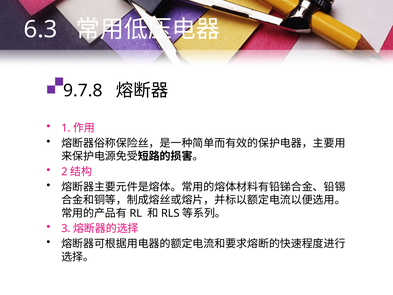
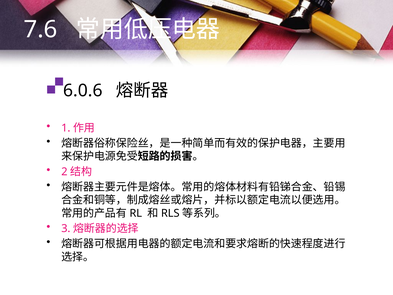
6.3: 6.3 -> 7.6
9.7.8: 9.7.8 -> 6.0.6
